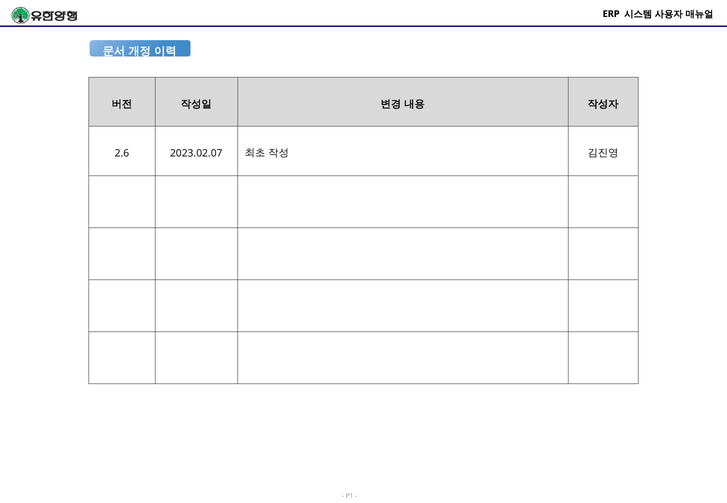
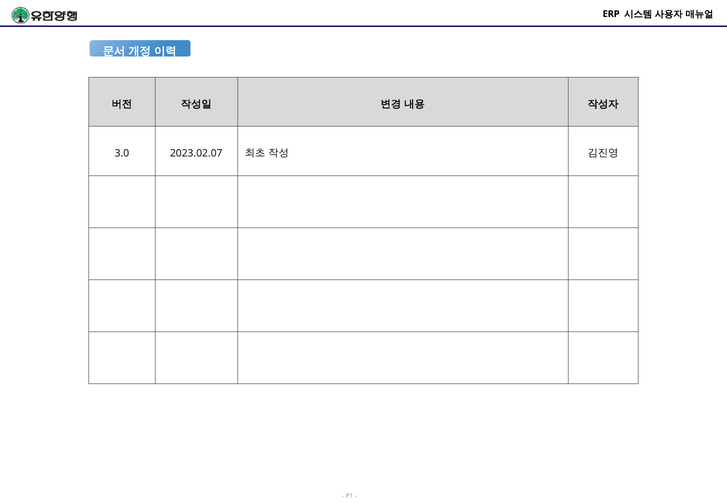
2.6: 2.6 -> 3.0
